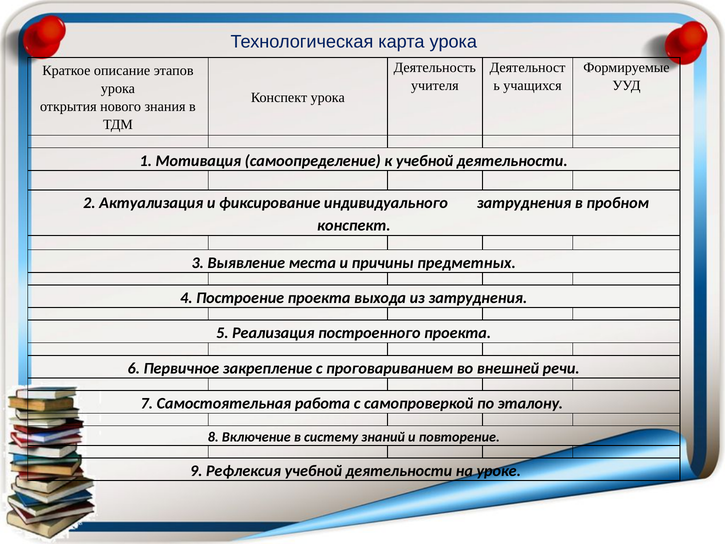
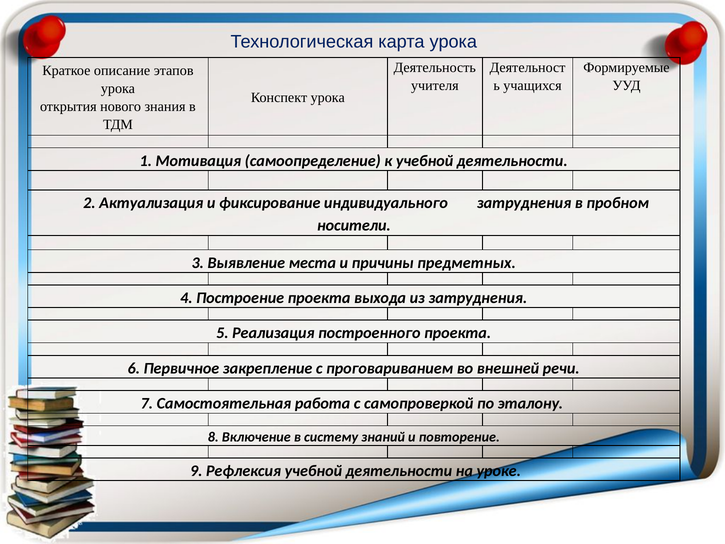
конспект at (354, 226): конспект -> носители
